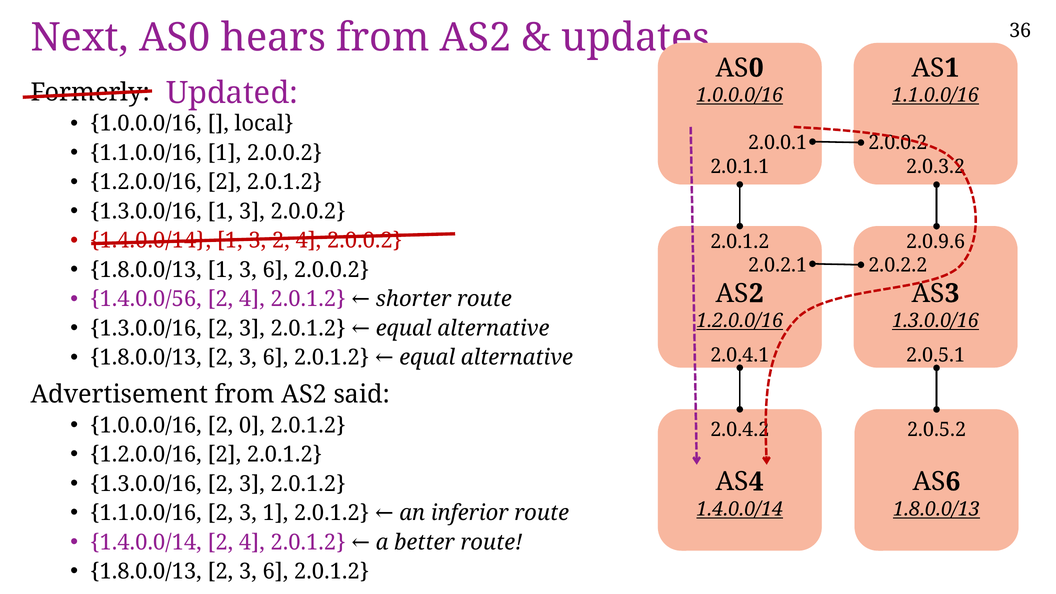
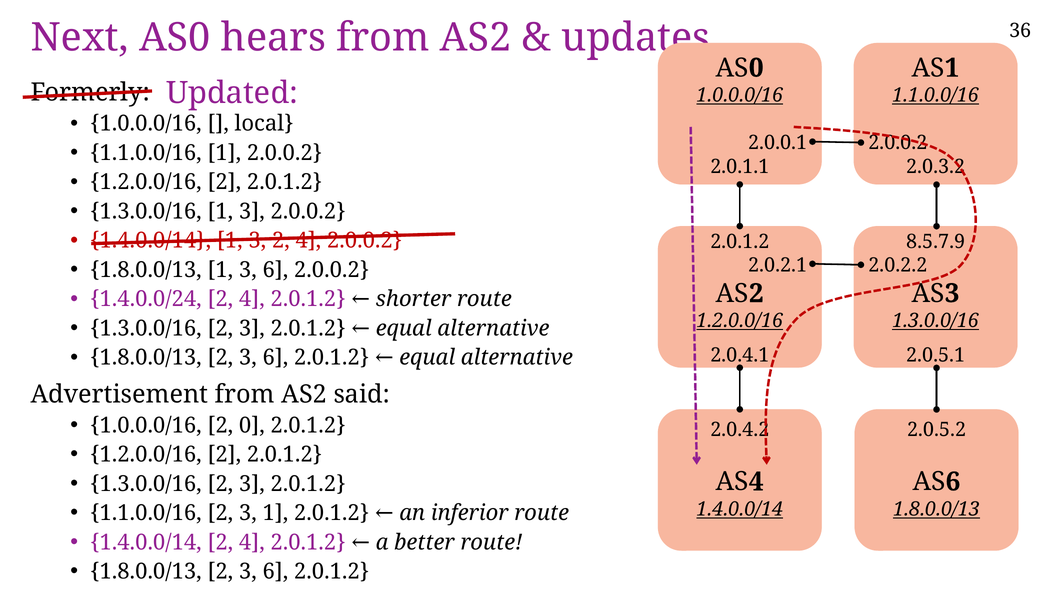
2.0.9.6: 2.0.9.6 -> 8.5.7.9
1.4.0.0/56: 1.4.0.0/56 -> 1.4.0.0/24
